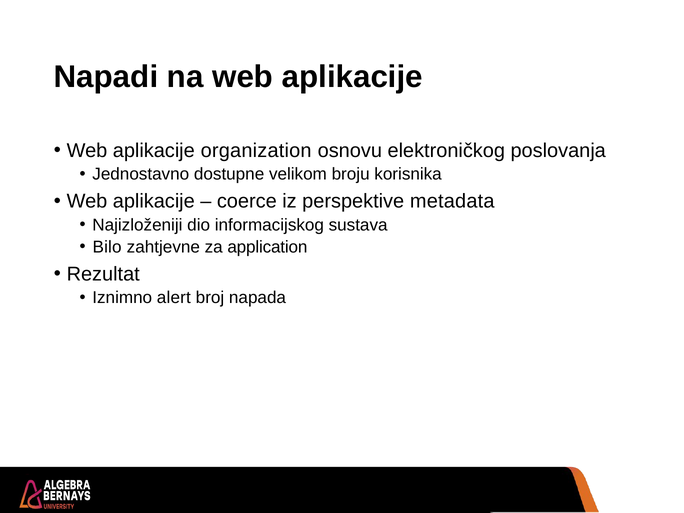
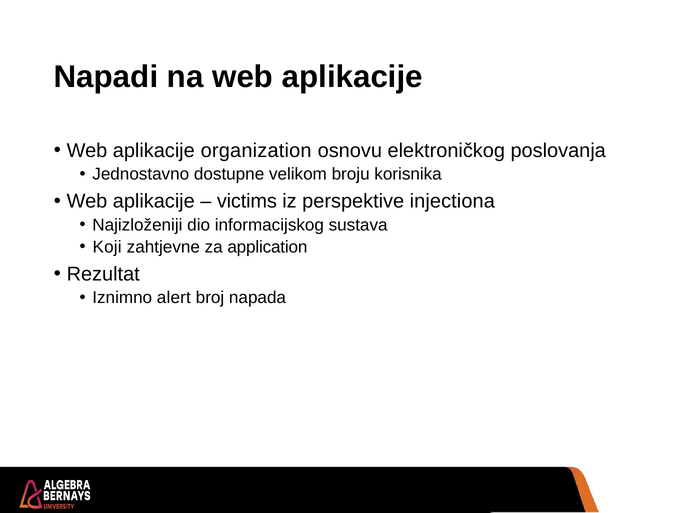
coerce: coerce -> victims
metadata: metadata -> injectiona
Bilo: Bilo -> Koji
